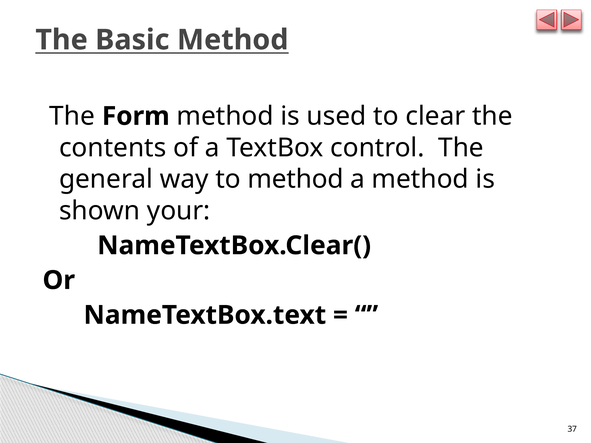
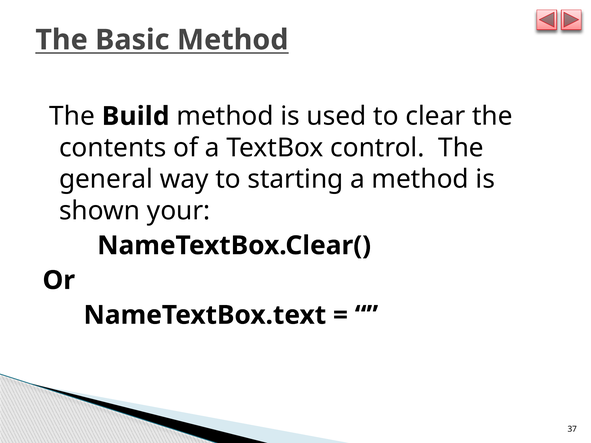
Form: Form -> Build
to method: method -> starting
